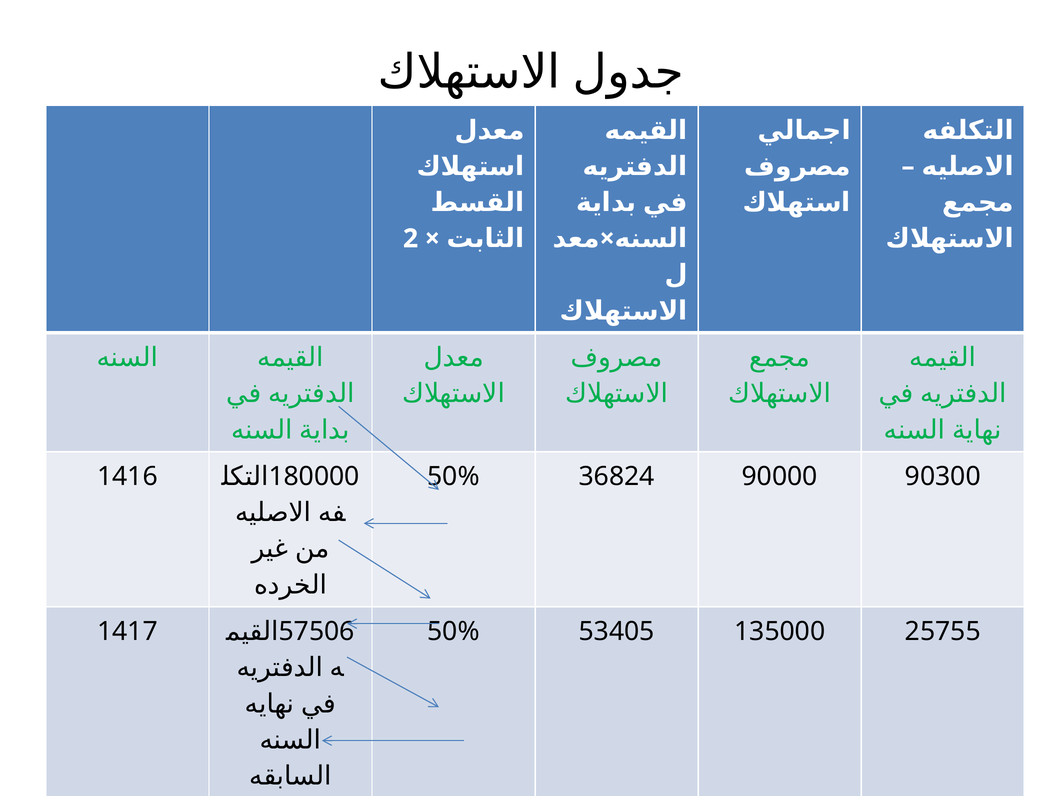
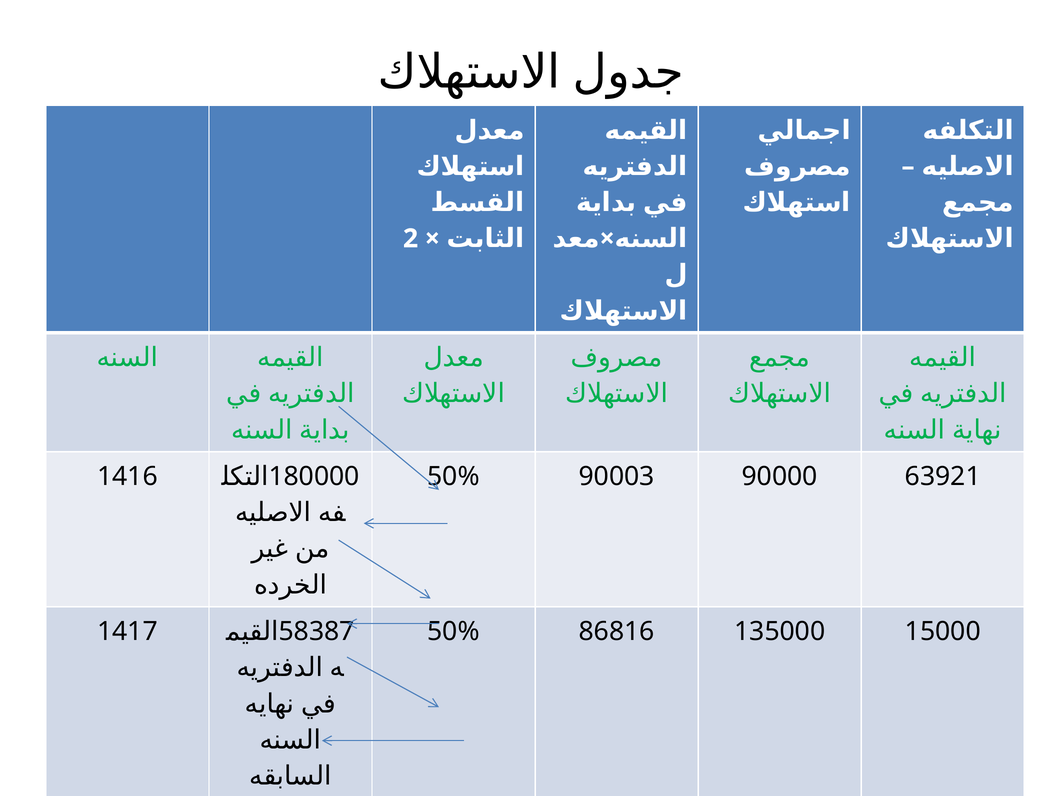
36824: 36824 -> 90003
90300: 90300 -> 63921
57506: 57506 -> 58387
53405: 53405 -> 86816
25755: 25755 -> 15000
